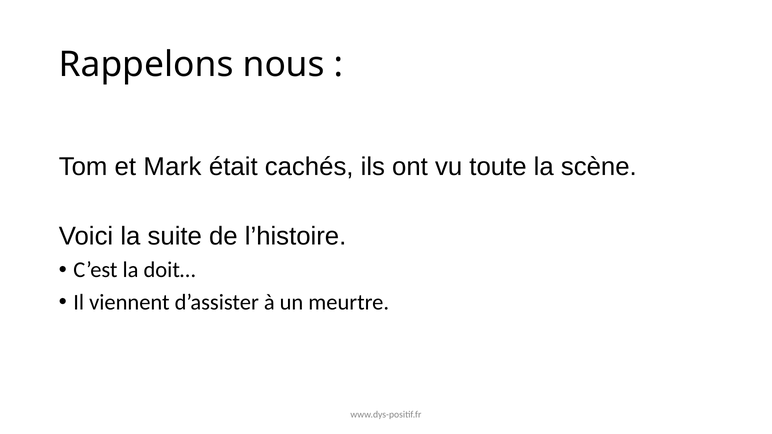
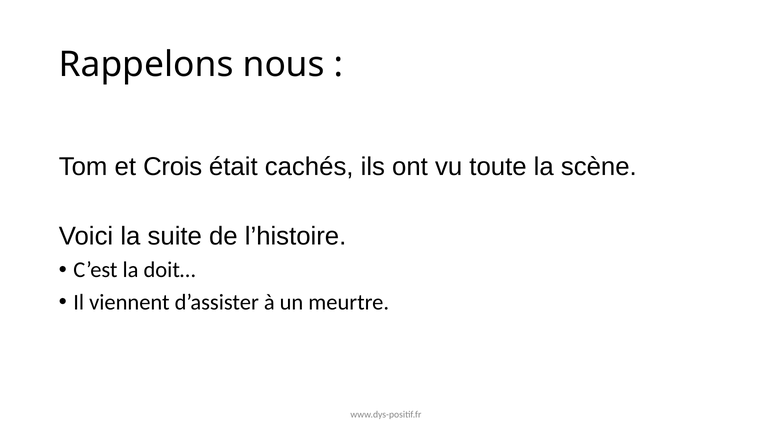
Mark: Mark -> Crois
